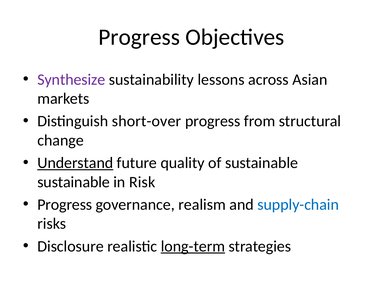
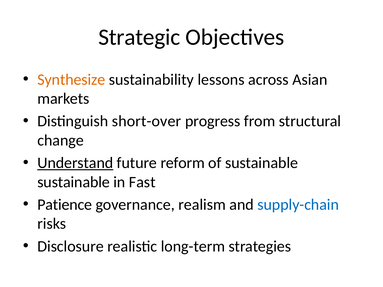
Progress at (139, 37): Progress -> Strategic
Synthesize colour: purple -> orange
quality: quality -> reform
Risk: Risk -> Fast
Progress at (65, 205): Progress -> Patience
long-term underline: present -> none
